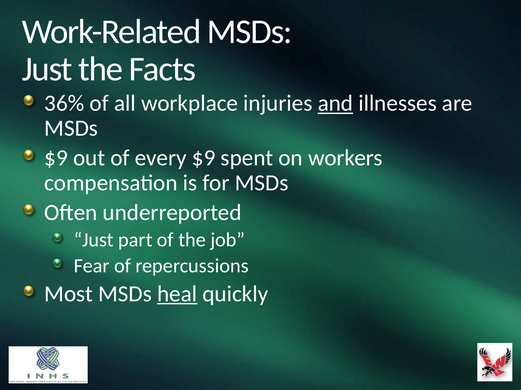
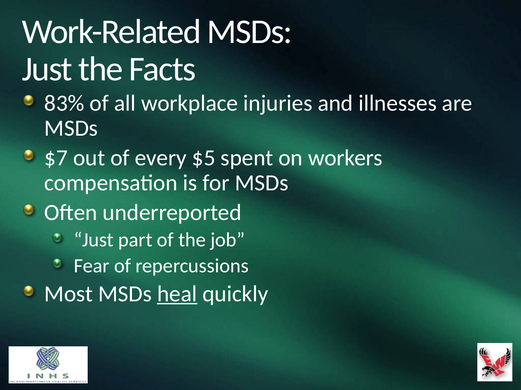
36%: 36% -> 83%
and underline: present -> none
$9 at (56, 158): $9 -> $7
every $9: $9 -> $5
